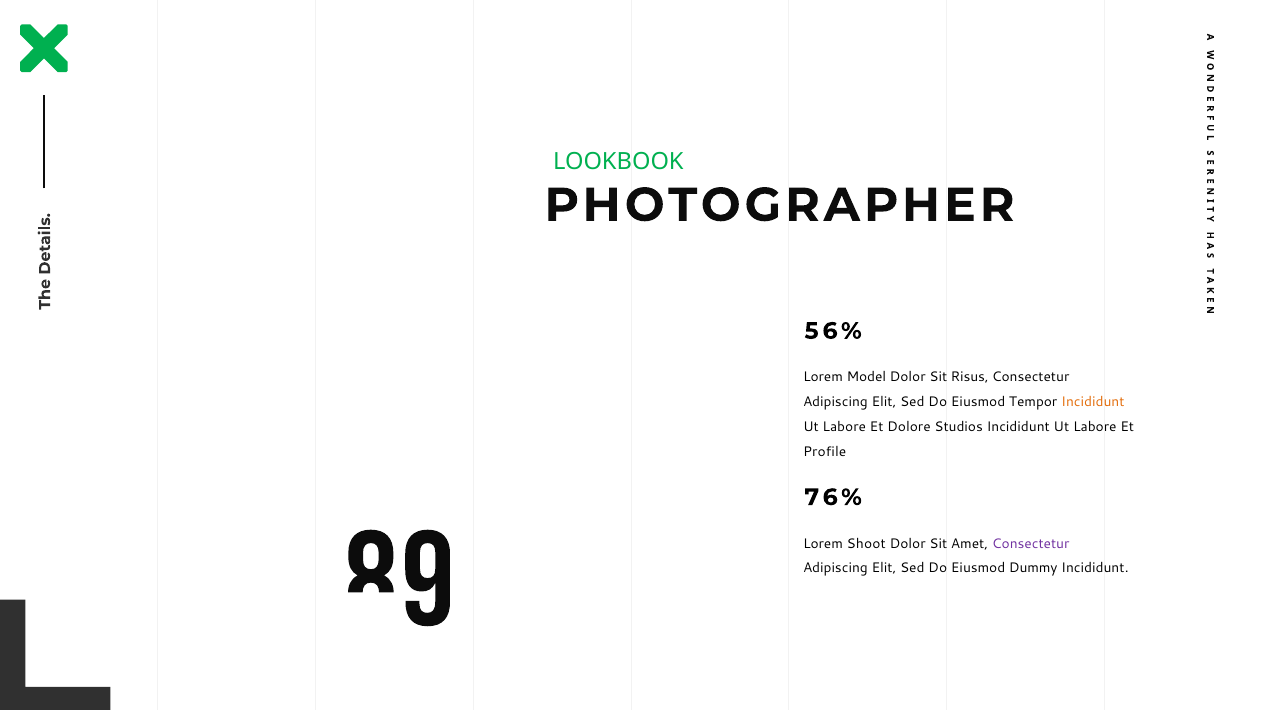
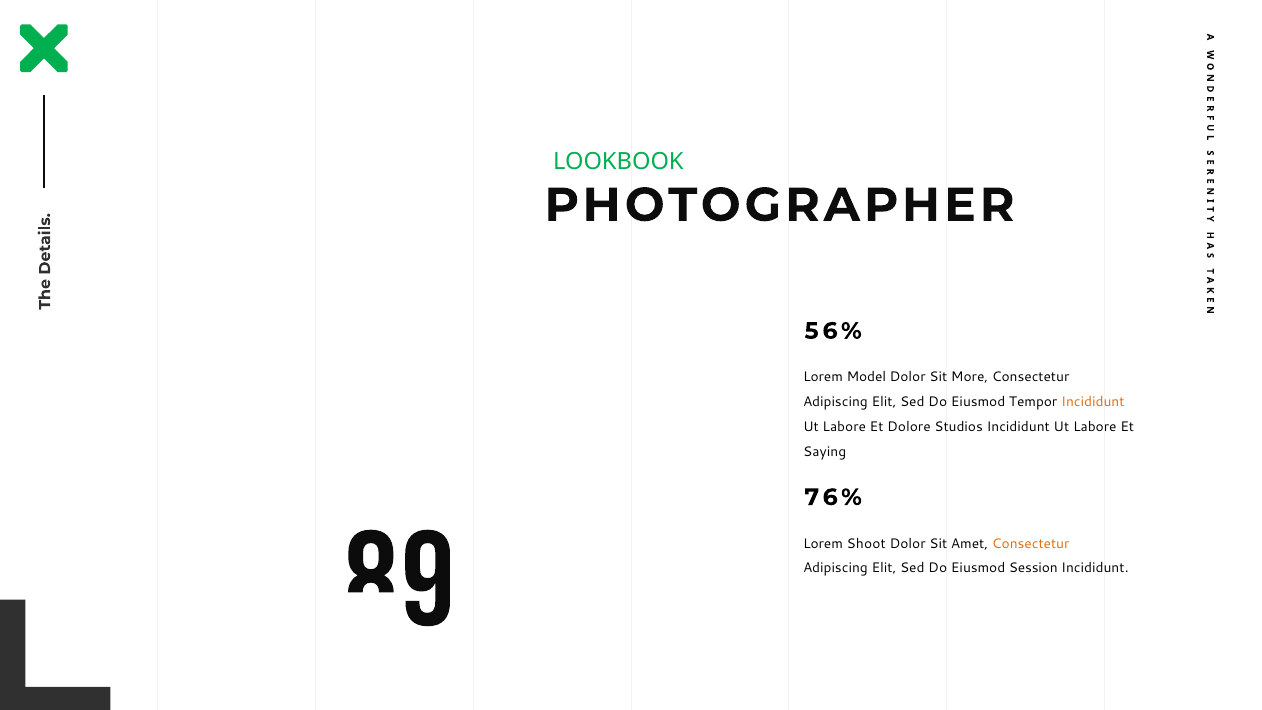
Risus: Risus -> More
Profile: Profile -> Saying
Consectetur at (1031, 543) colour: purple -> orange
Dummy: Dummy -> Session
